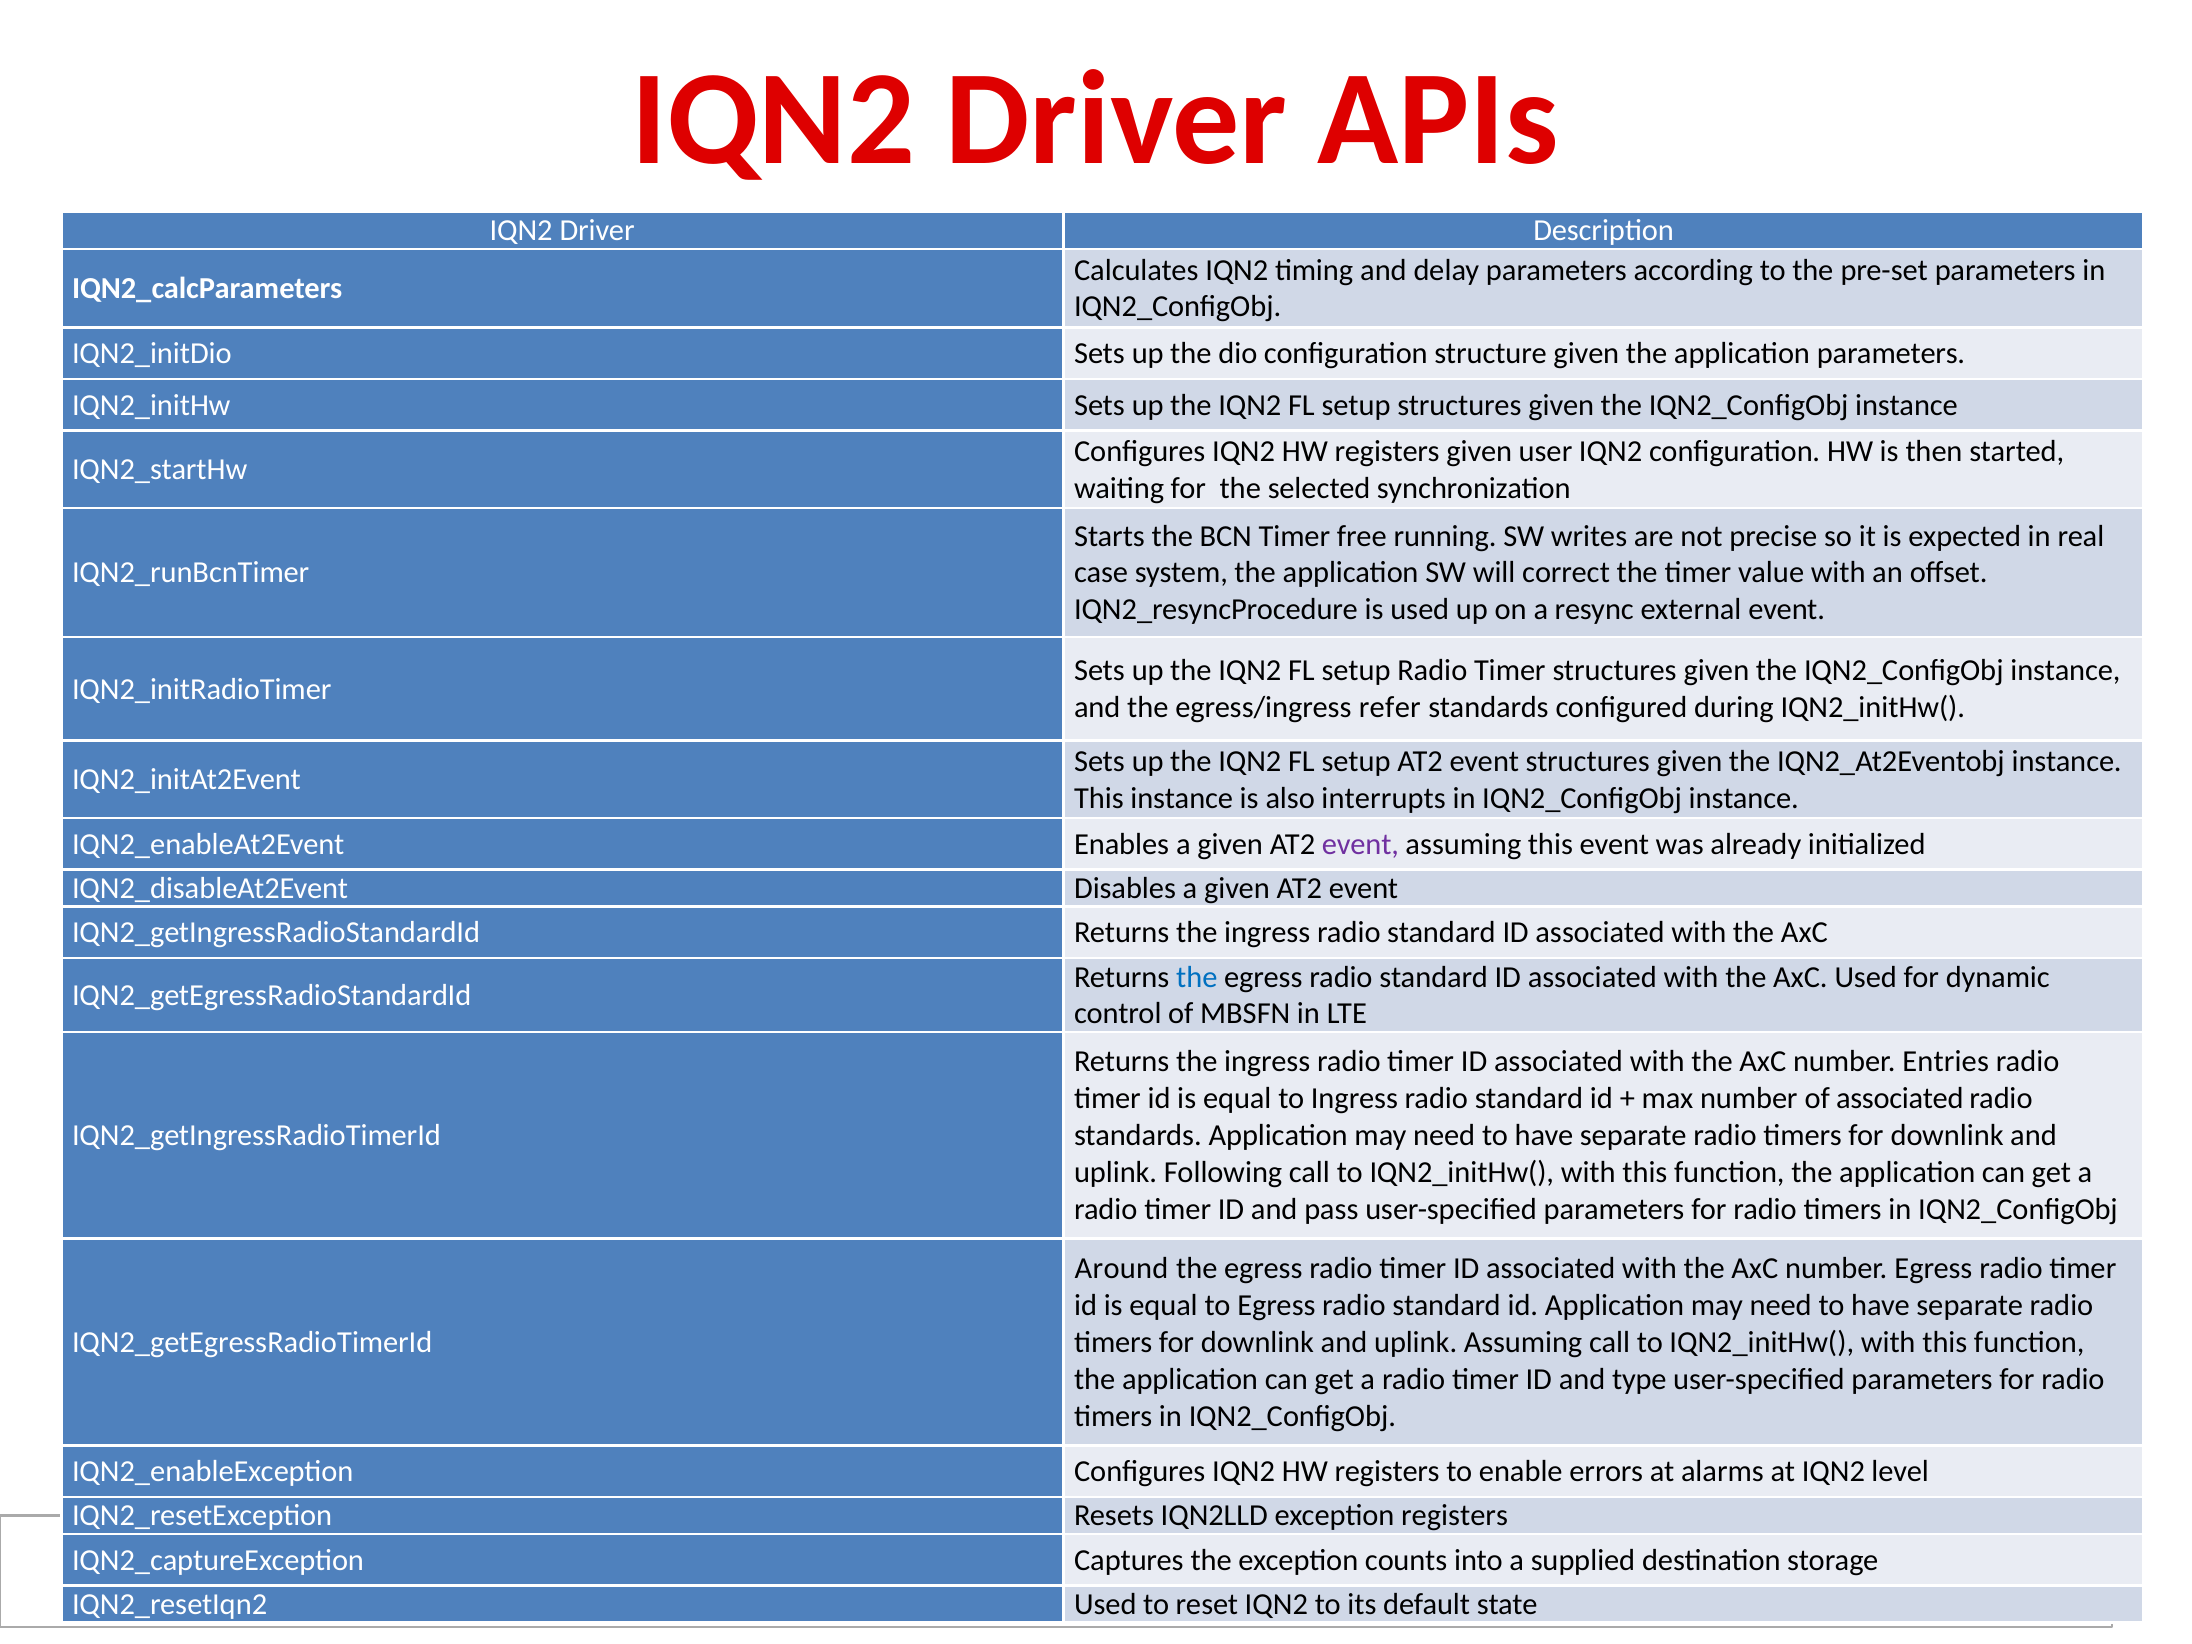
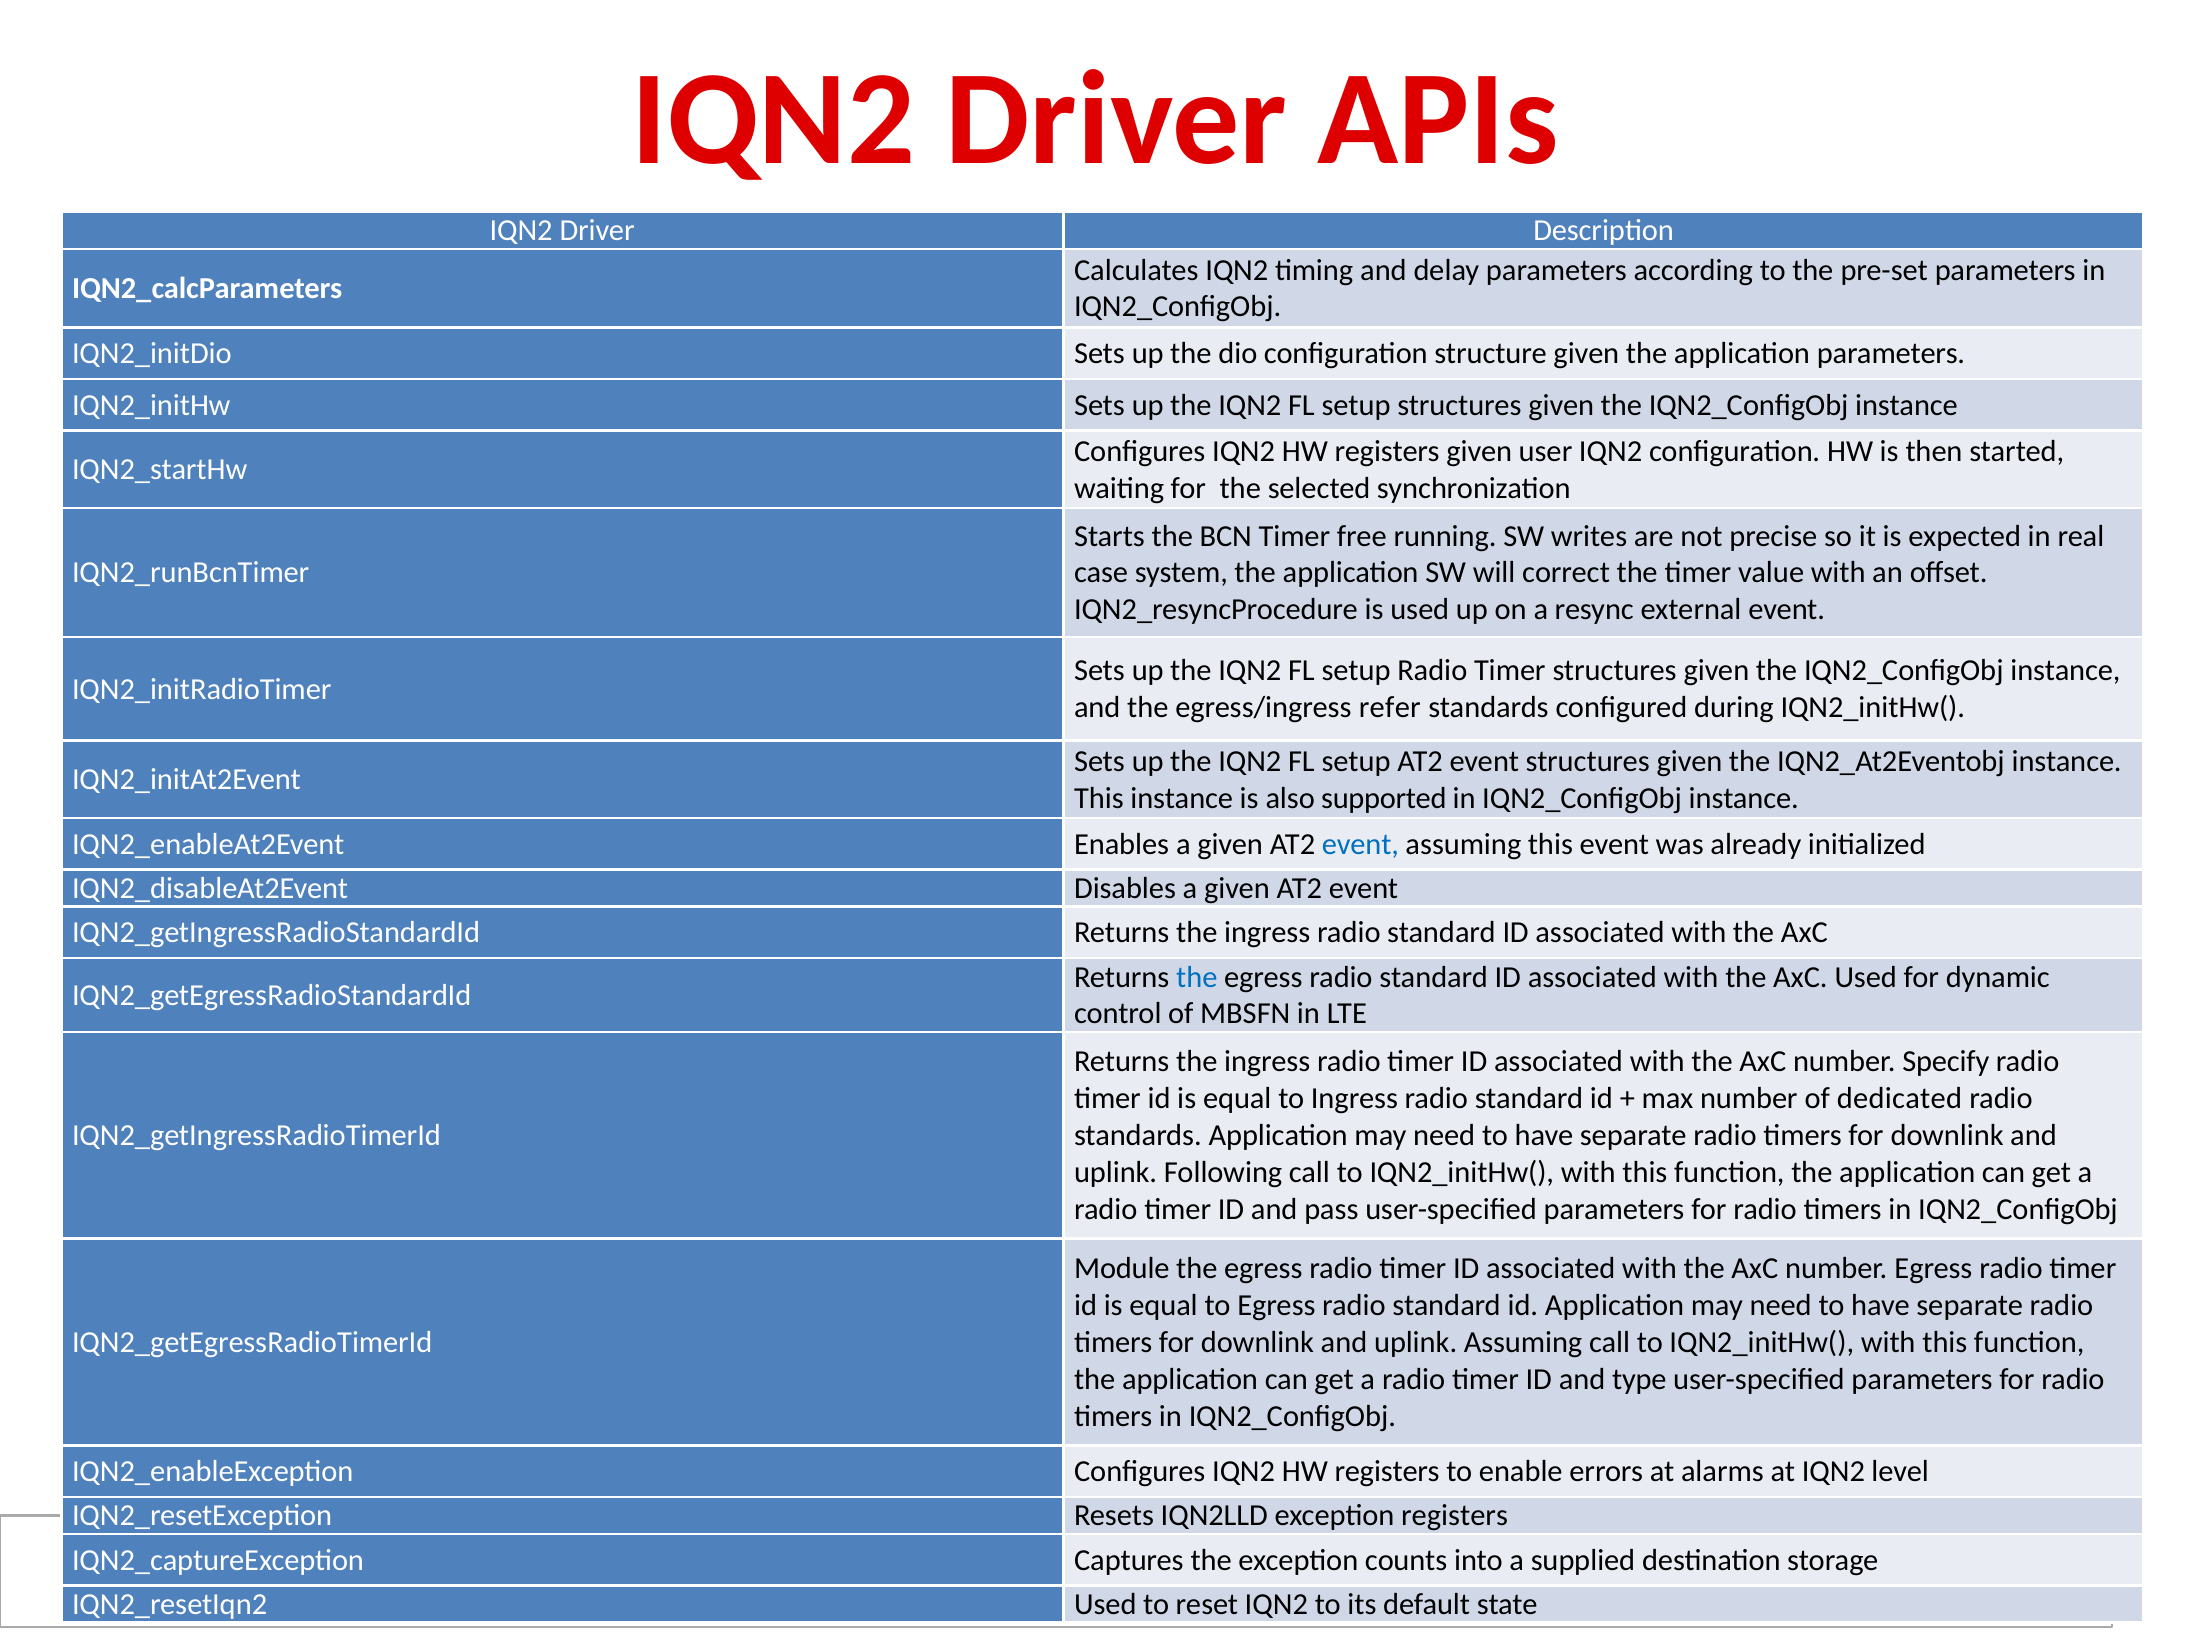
interrupts: interrupts -> supported
event at (1360, 844) colour: purple -> blue
Entries: Entries -> Specify
of associated: associated -> dedicated
Around: Around -> Module
